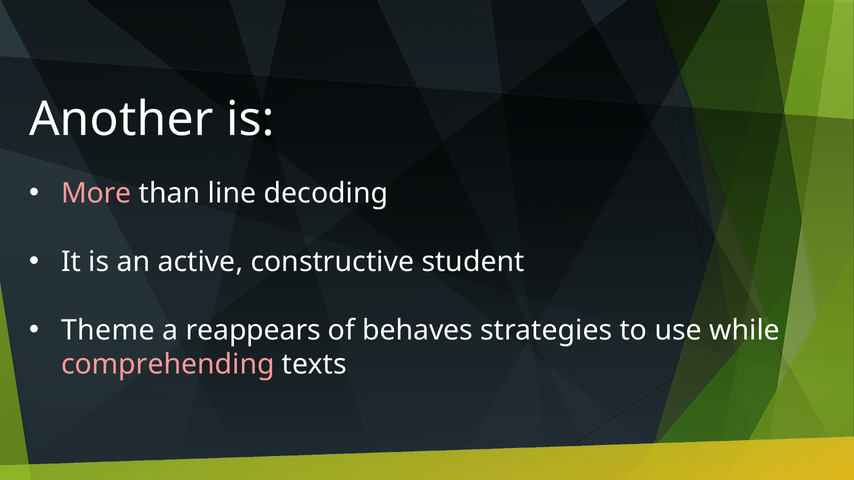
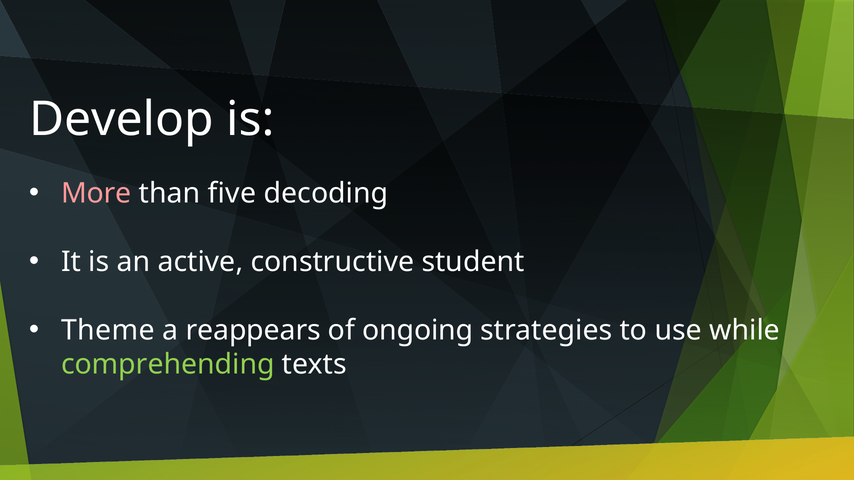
Another: Another -> Develop
line: line -> five
behaves: behaves -> ongoing
comprehending colour: pink -> light green
